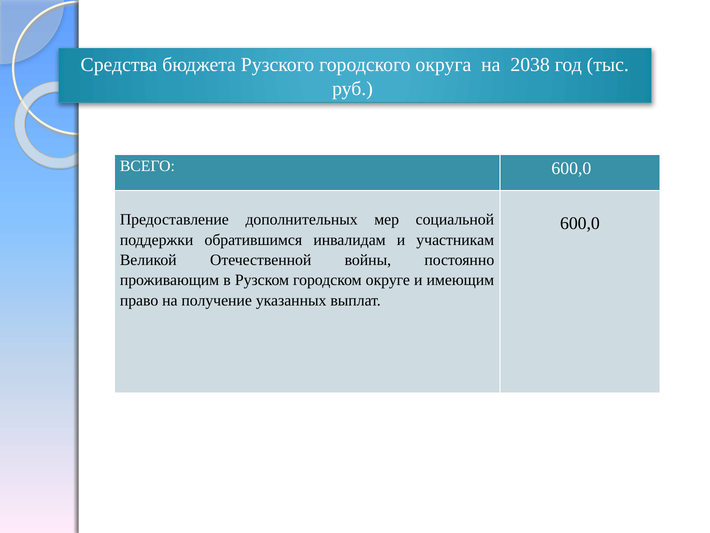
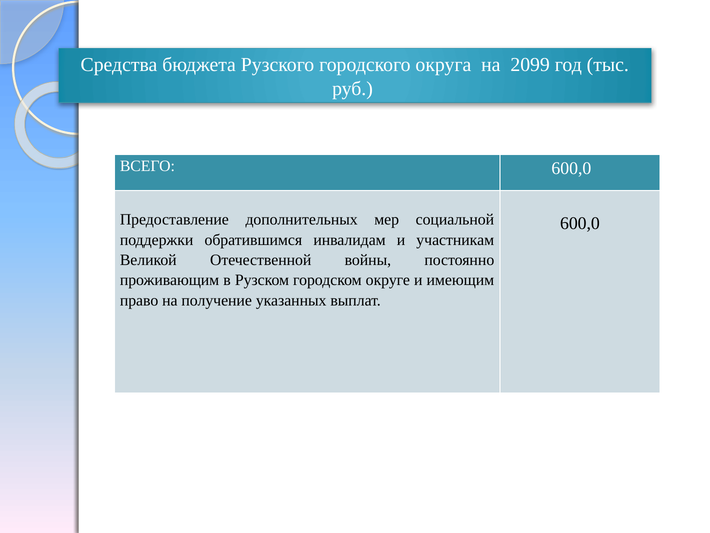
2038: 2038 -> 2099
